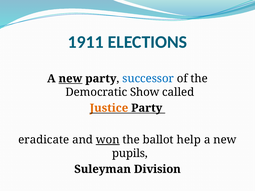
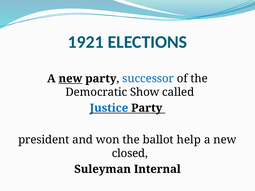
1911: 1911 -> 1921
Justice colour: orange -> blue
eradicate: eradicate -> president
won underline: present -> none
pupils: pupils -> closed
Division: Division -> Internal
